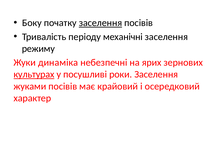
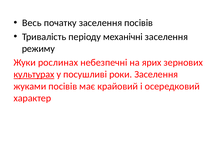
Боку: Боку -> Весь
заселення at (100, 23) underline: present -> none
динаміка: динаміка -> рослинах
